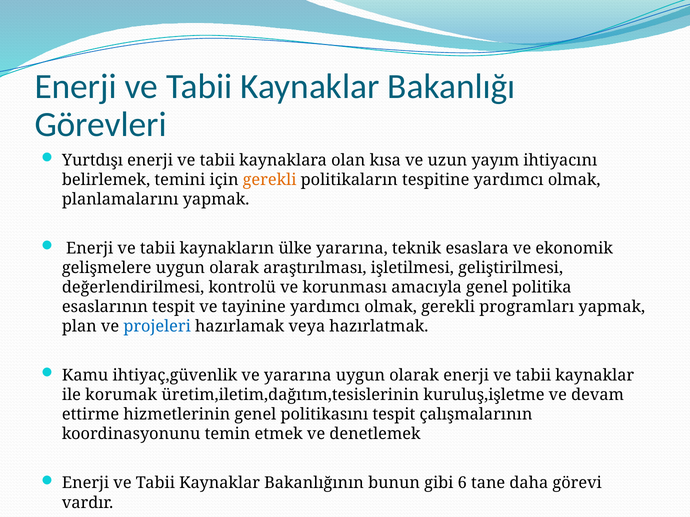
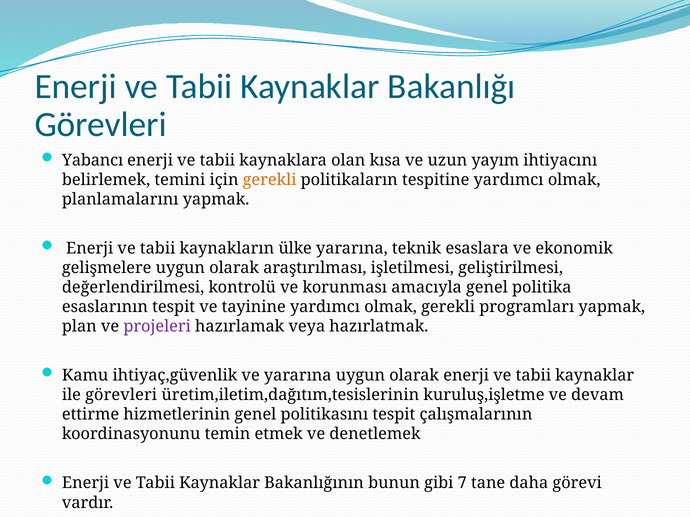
Yurtdışı: Yurtdışı -> Yabancı
projeleri colour: blue -> purple
ile korumak: korumak -> görevleri
6: 6 -> 7
